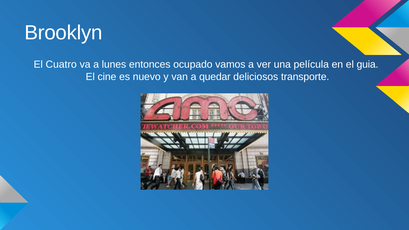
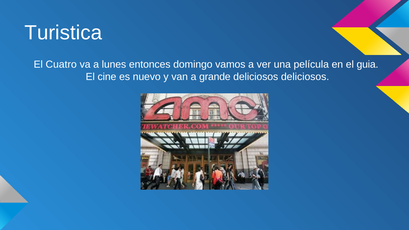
Brooklyn: Brooklyn -> Turistica
ocupado: ocupado -> domingo
quedar: quedar -> grande
deliciosos transporte: transporte -> deliciosos
